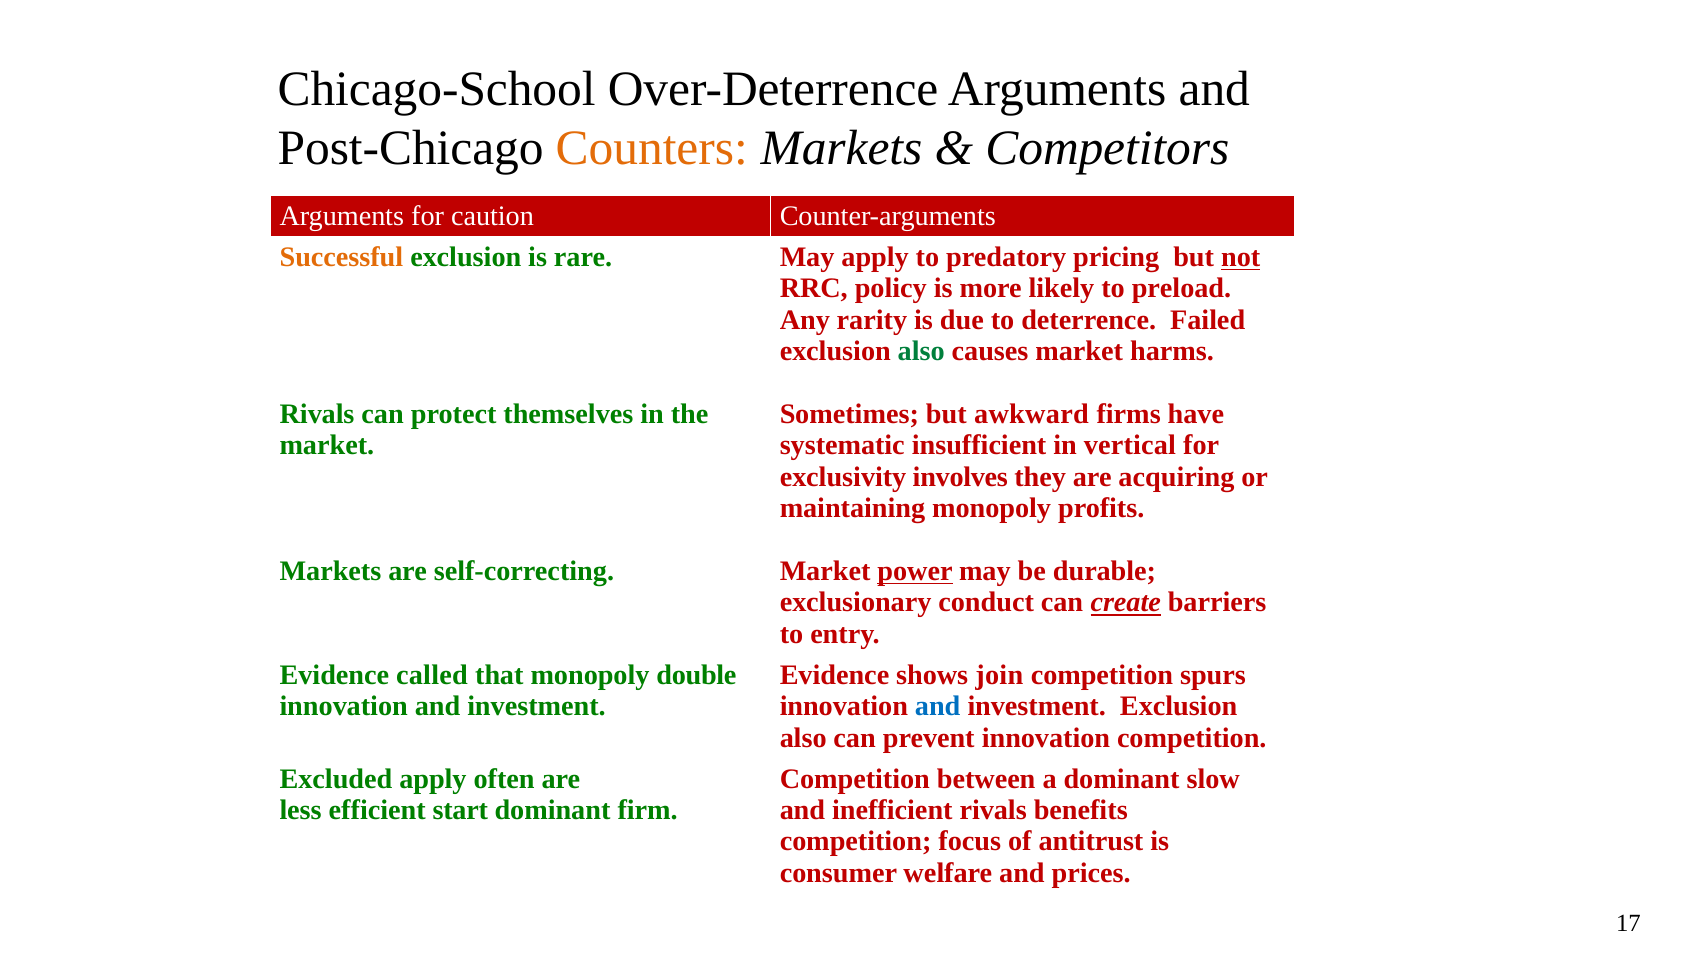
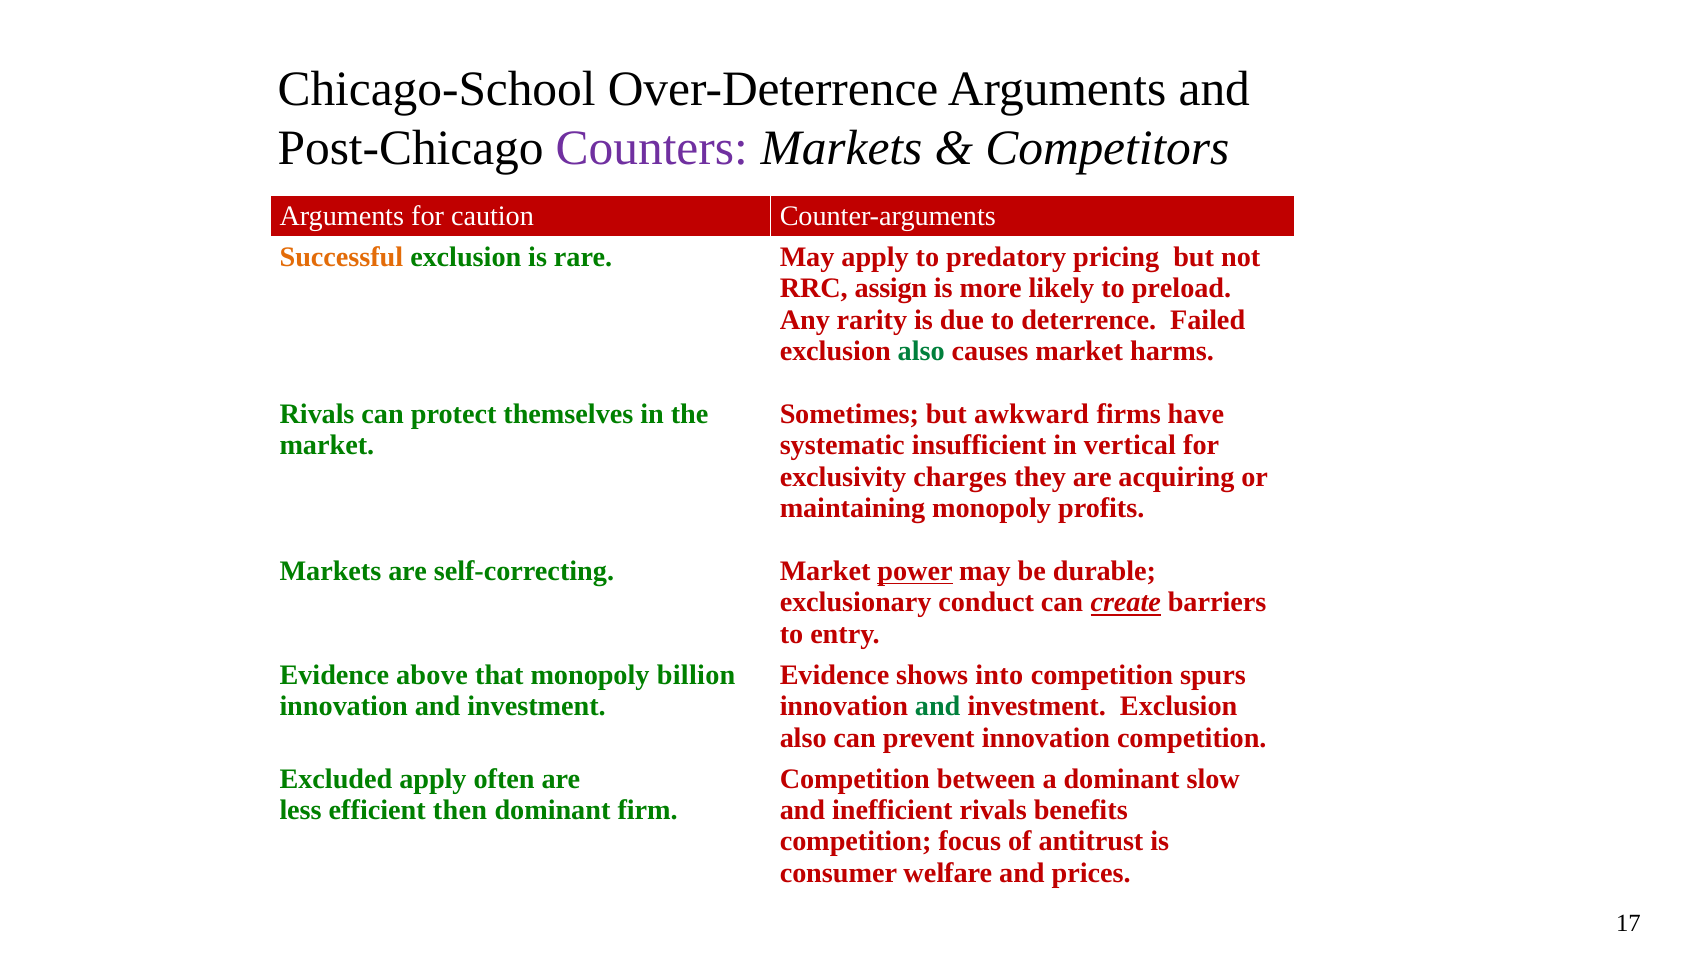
Counters colour: orange -> purple
not underline: present -> none
policy: policy -> assign
involves: involves -> charges
called: called -> above
double: double -> billion
join: join -> into
and at (938, 706) colour: blue -> green
start: start -> then
